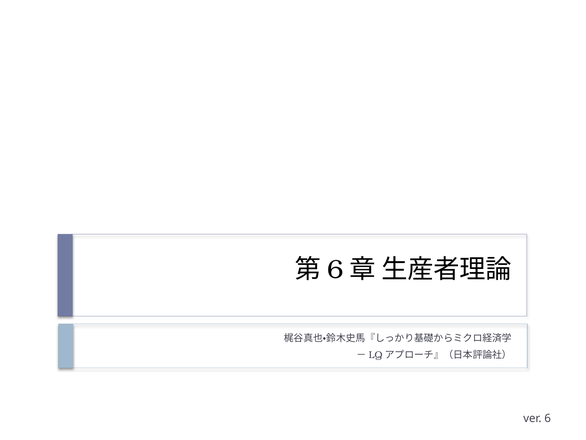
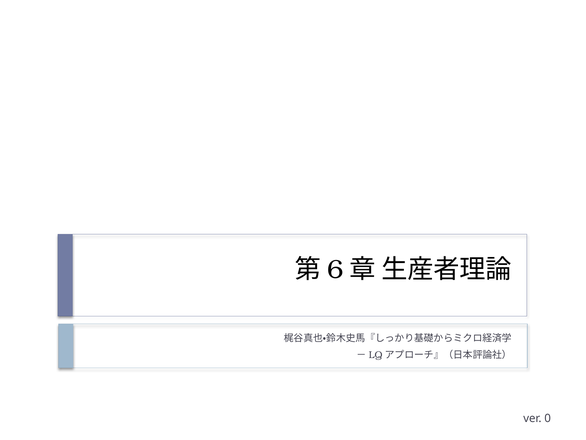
6: 6 -> 0
